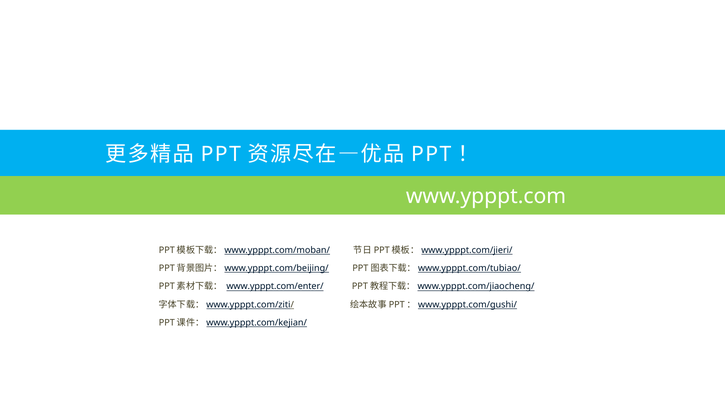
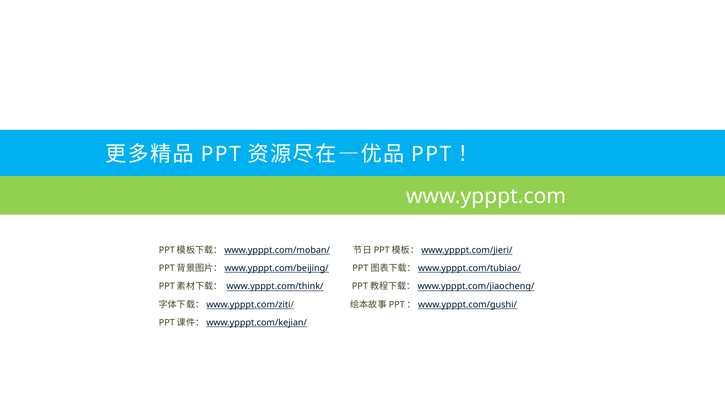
www.ypppt.com/enter/: www.ypppt.com/enter/ -> www.ypppt.com/think/
